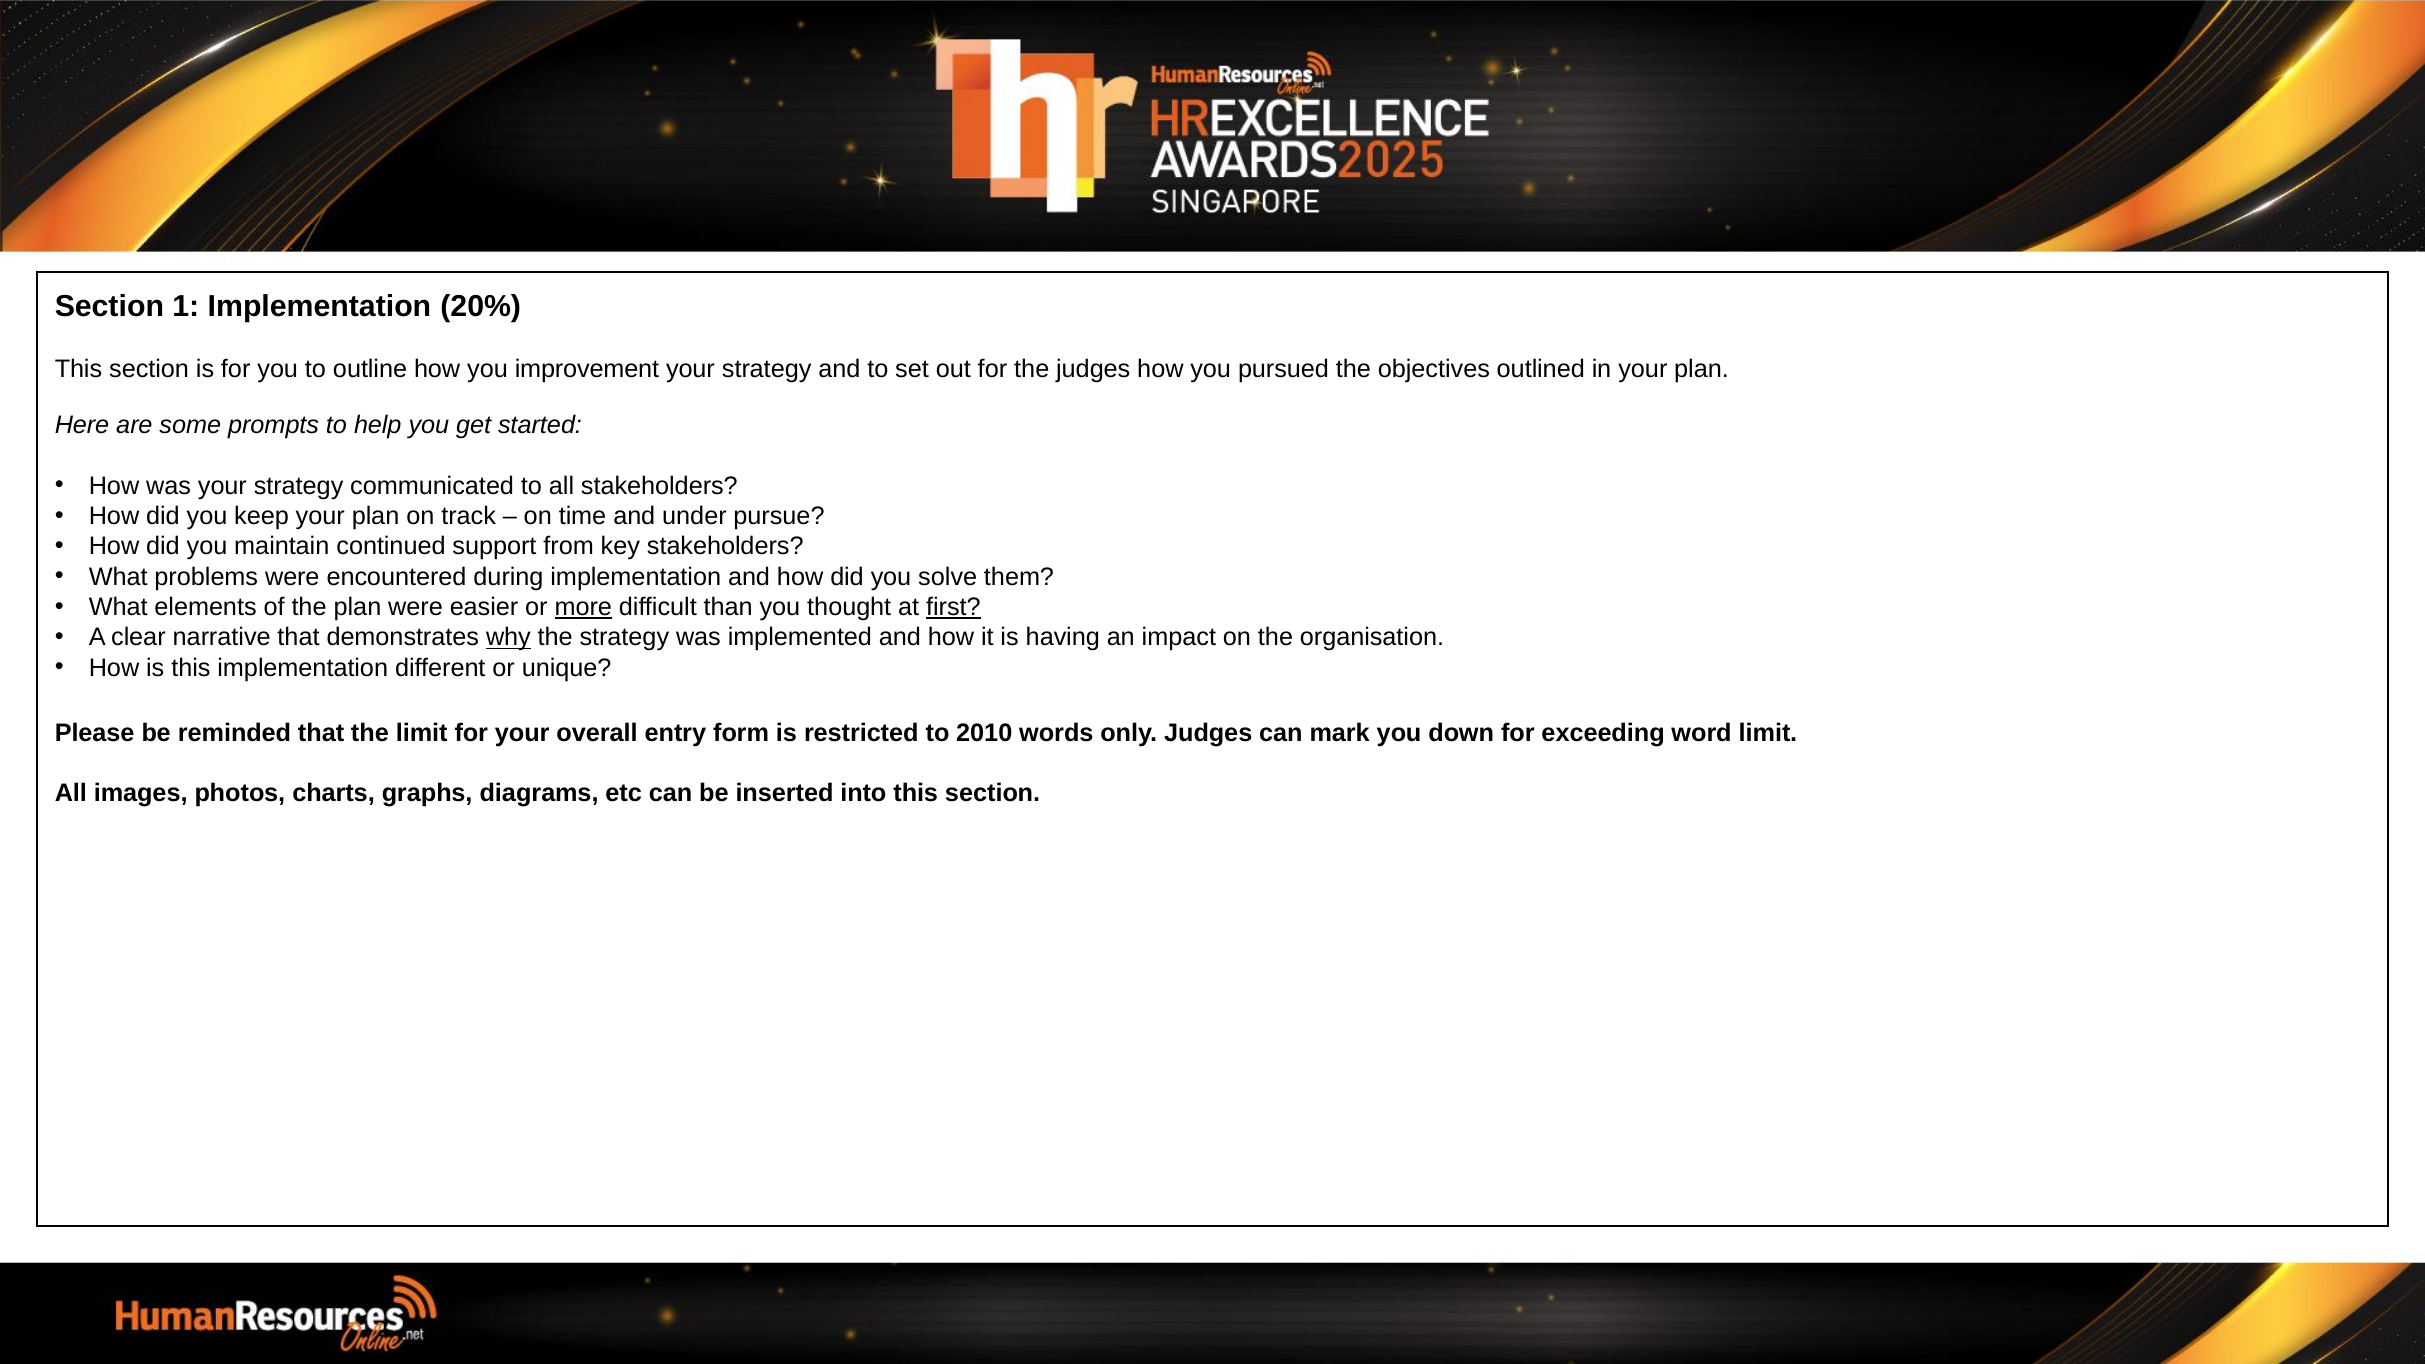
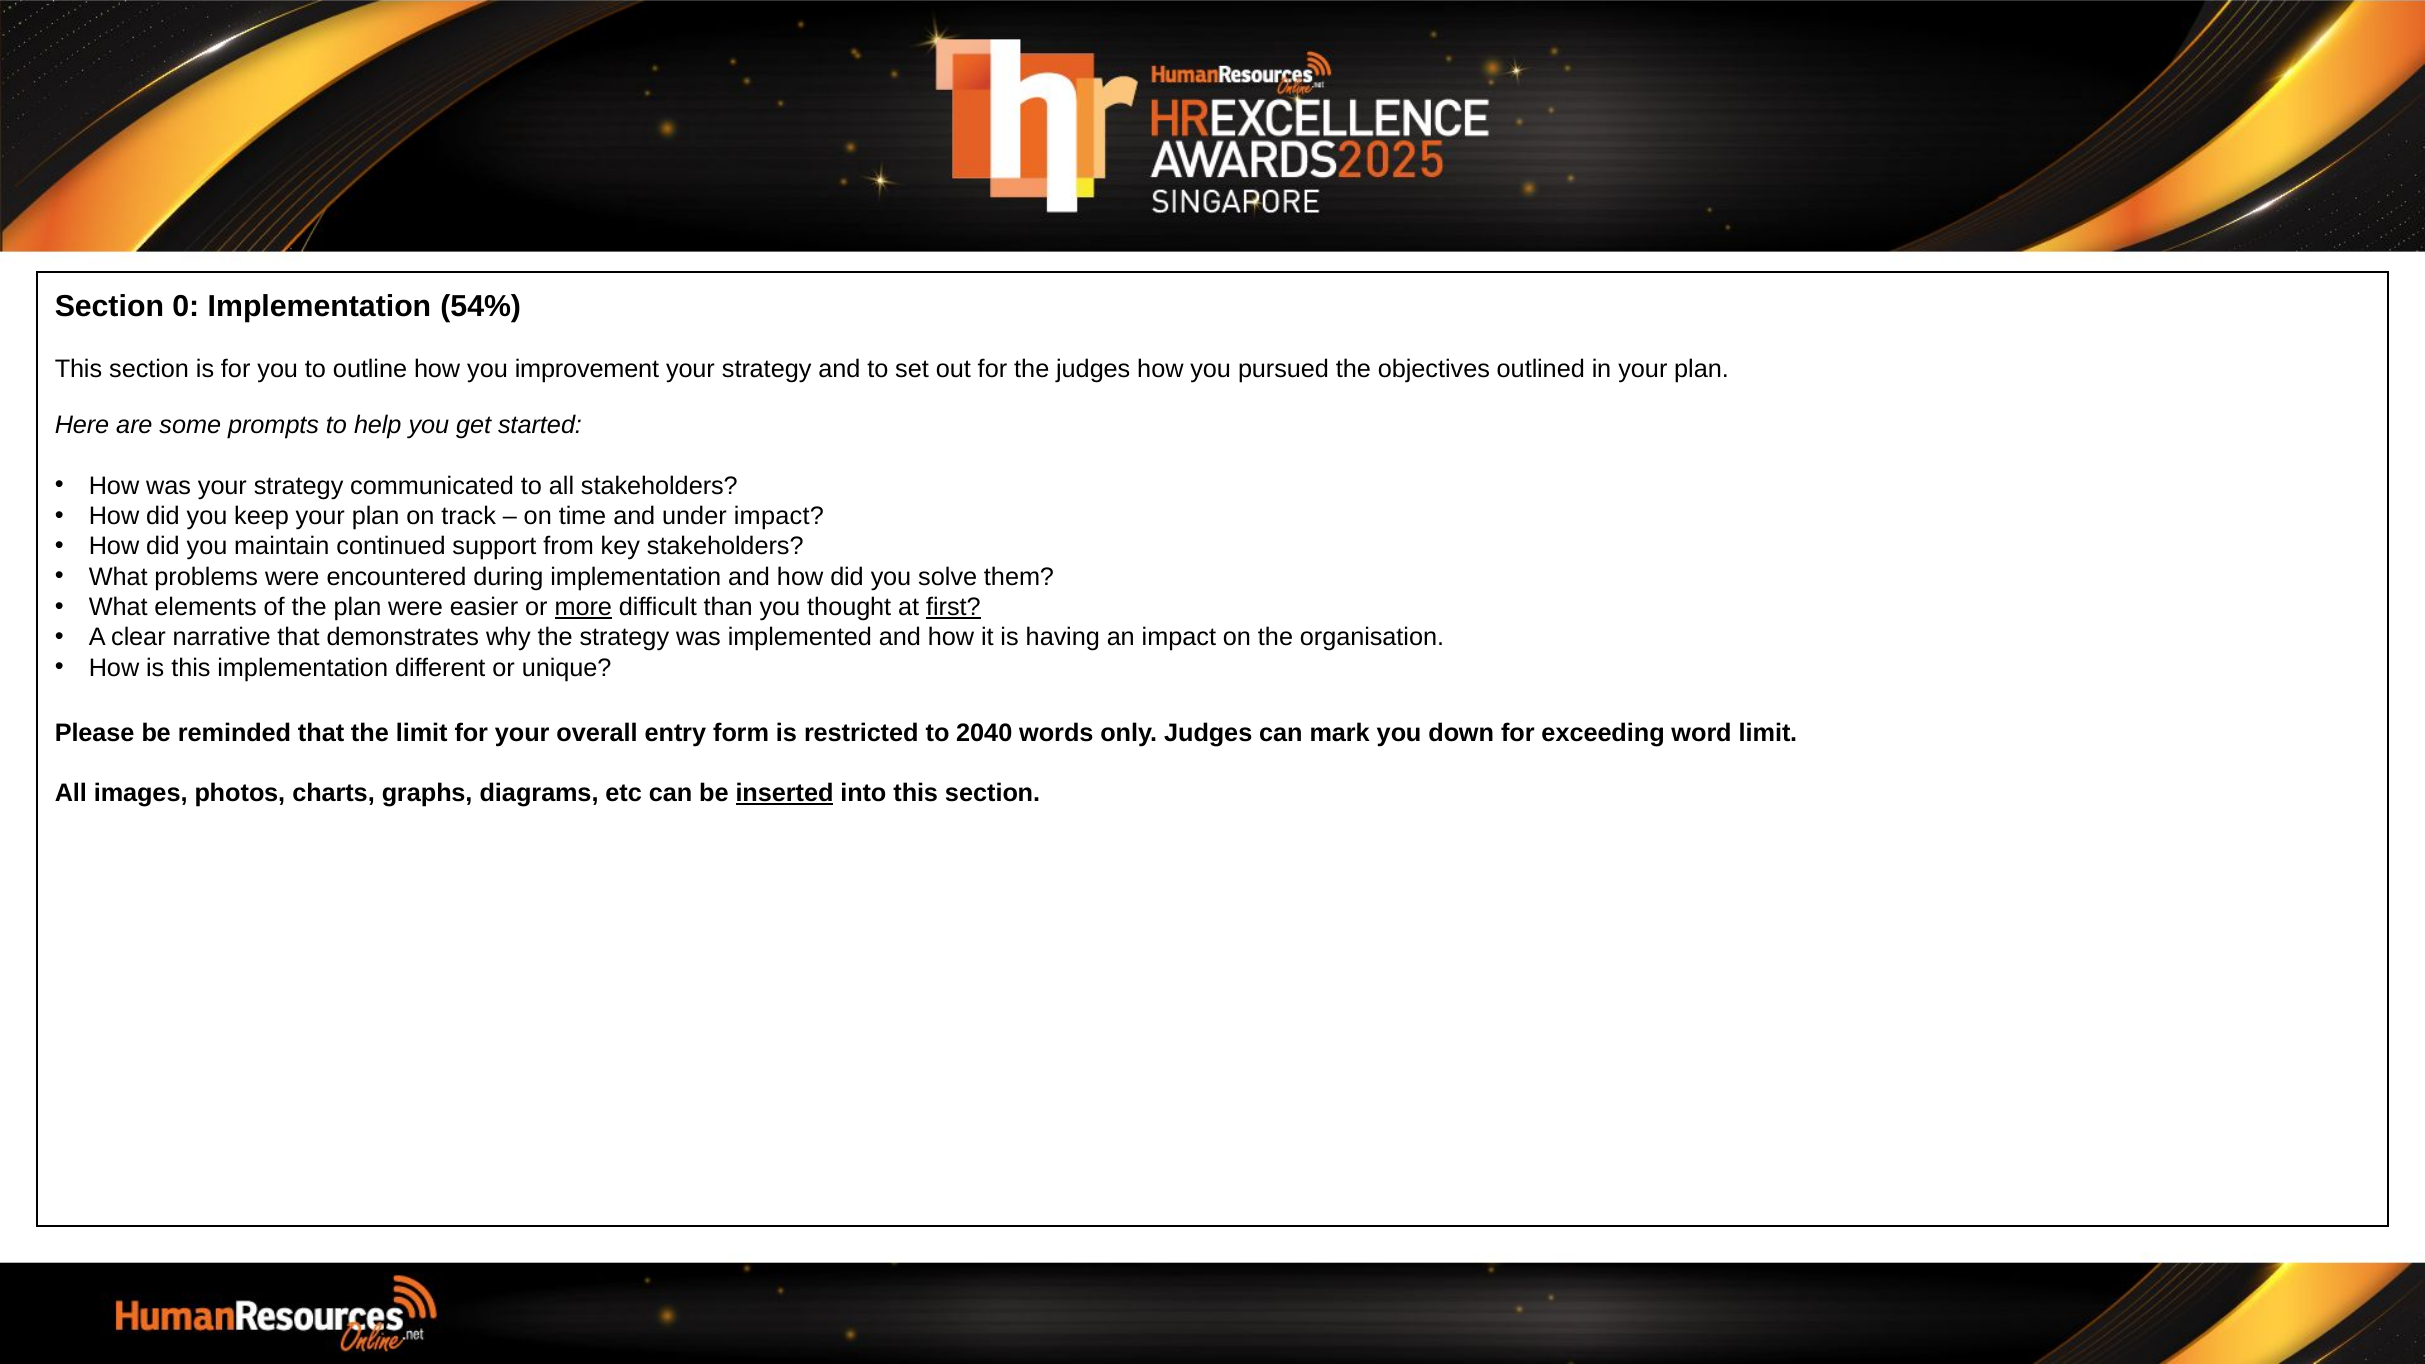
1: 1 -> 0
20%: 20% -> 54%
under pursue: pursue -> impact
why underline: present -> none
2010: 2010 -> 2040
inserted underline: none -> present
